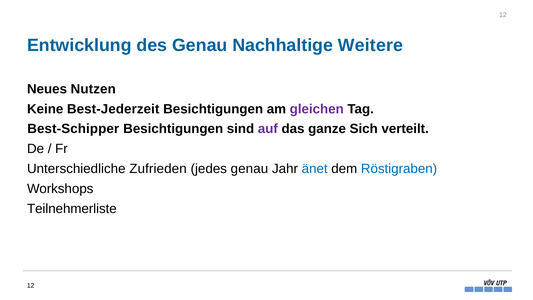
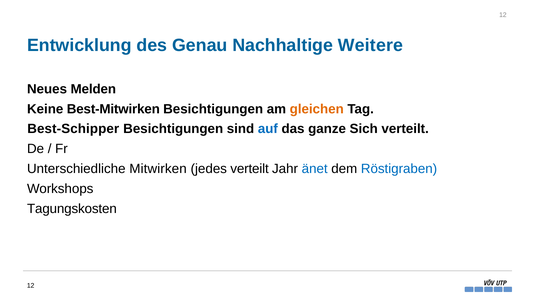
Nutzen: Nutzen -> Melden
Best-Jederzeit: Best-Jederzeit -> Best-Mitwirken
gleichen colour: purple -> orange
auf colour: purple -> blue
Zufrieden: Zufrieden -> Mitwirken
jedes genau: genau -> verteilt
Teilnehmerliste: Teilnehmerliste -> Tagungskosten
